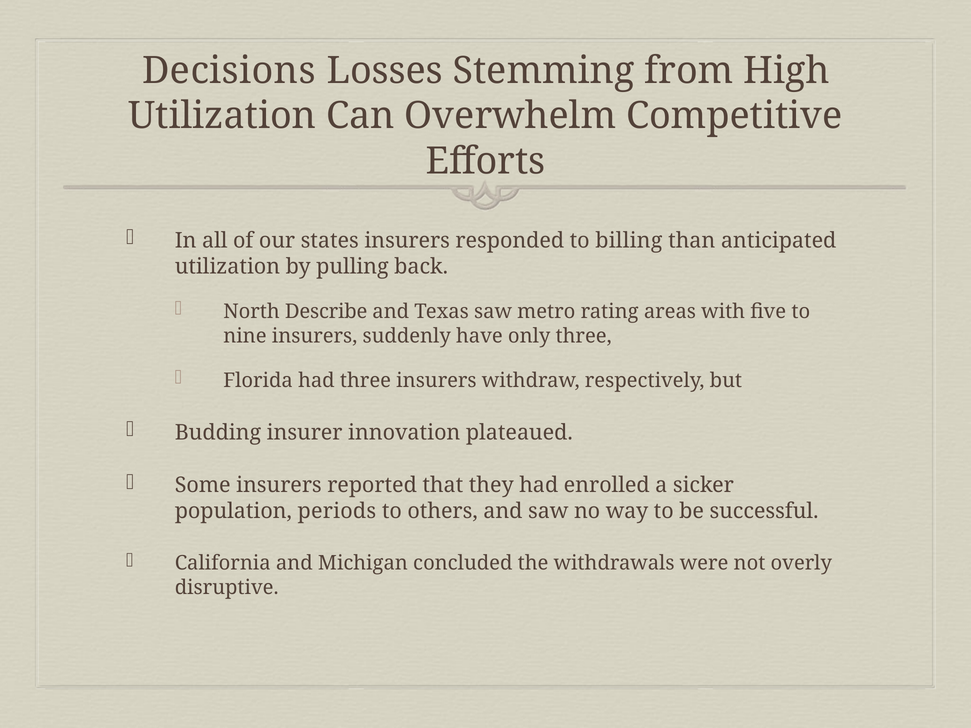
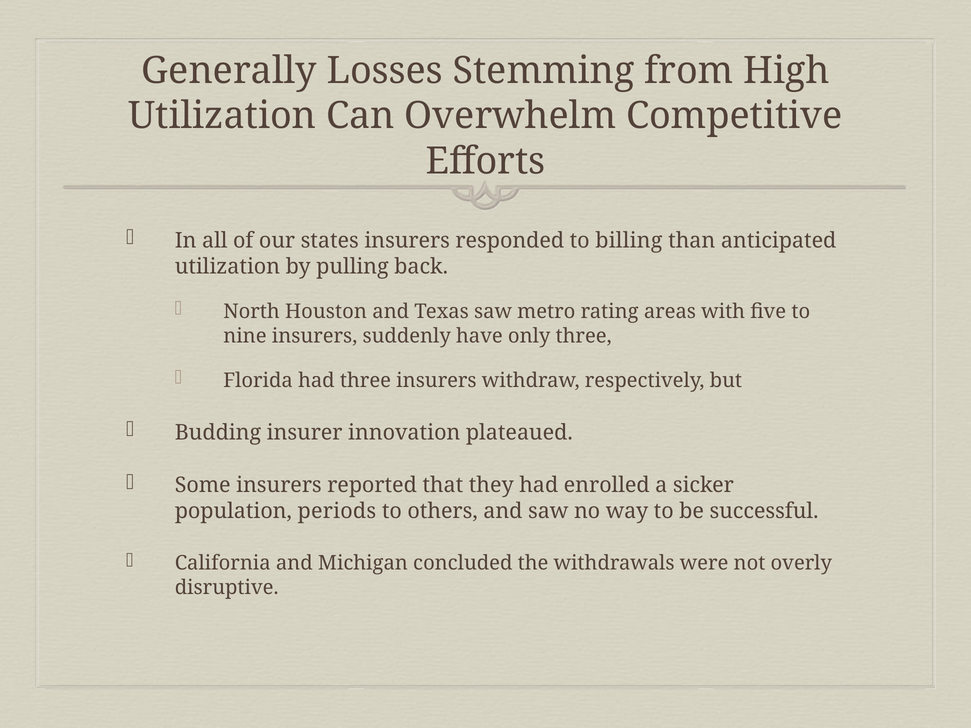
Decisions: Decisions -> Generally
Describe: Describe -> Houston
